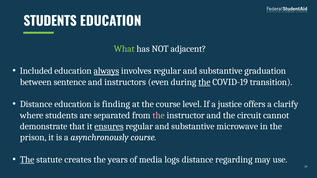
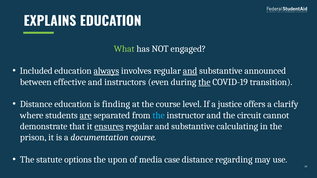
STUDENTS at (50, 21): STUDENTS -> EXPLAINS
adjacent: adjacent -> engaged
and at (190, 71) underline: none -> present
graduation: graduation -> announced
sentence: sentence -> effective
are underline: none -> present
the at (159, 115) colour: pink -> light blue
microwave: microwave -> calculating
asynchronously: asynchronously -> documentation
The at (27, 160) underline: present -> none
creates: creates -> options
years: years -> upon
logs: logs -> case
